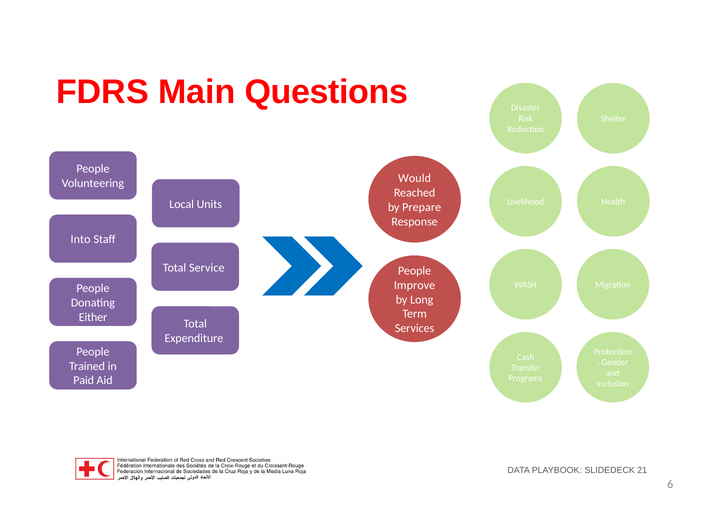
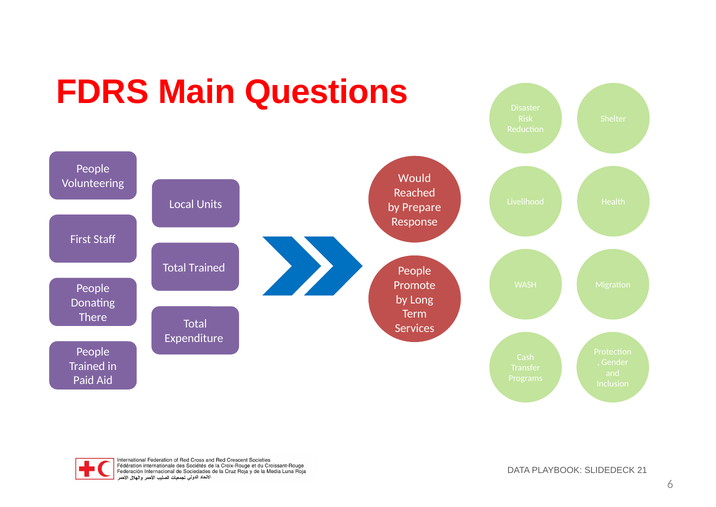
Into: Into -> First
Total Service: Service -> Trained
Improve: Improve -> Promote
Either: Either -> There
